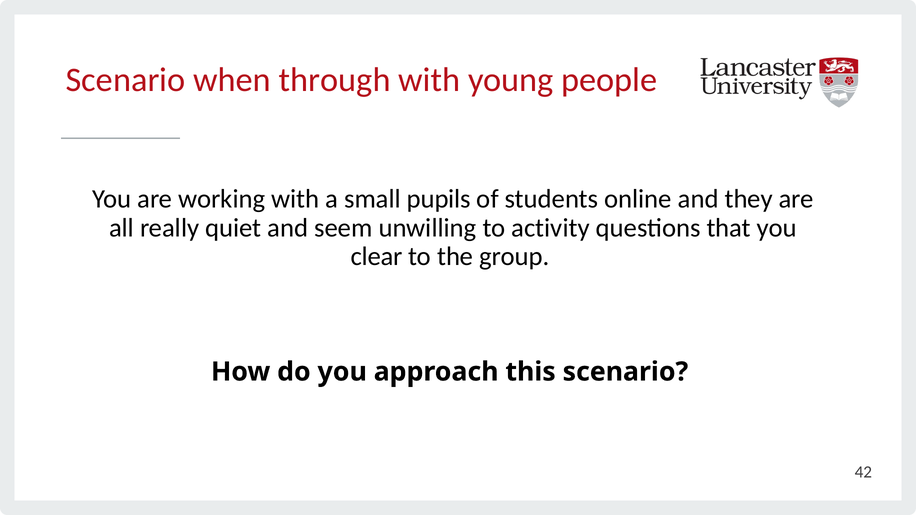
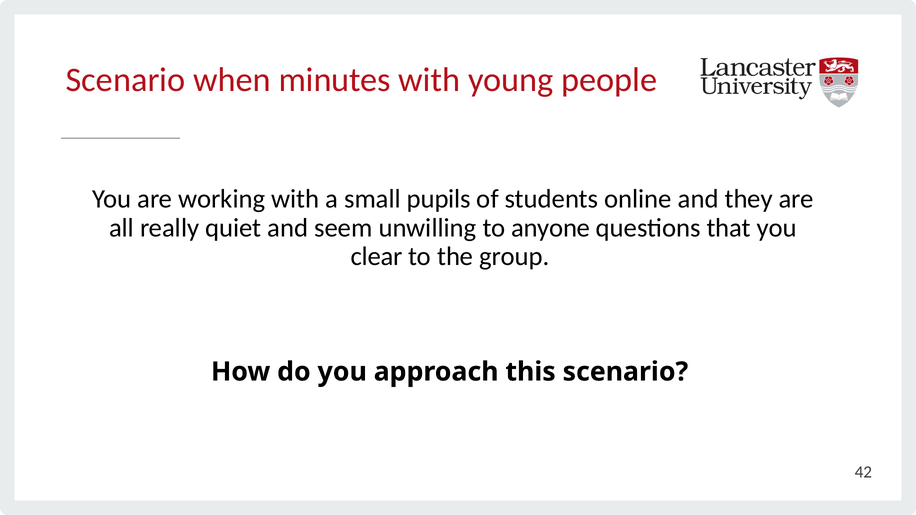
through: through -> minutes
activity: activity -> anyone
